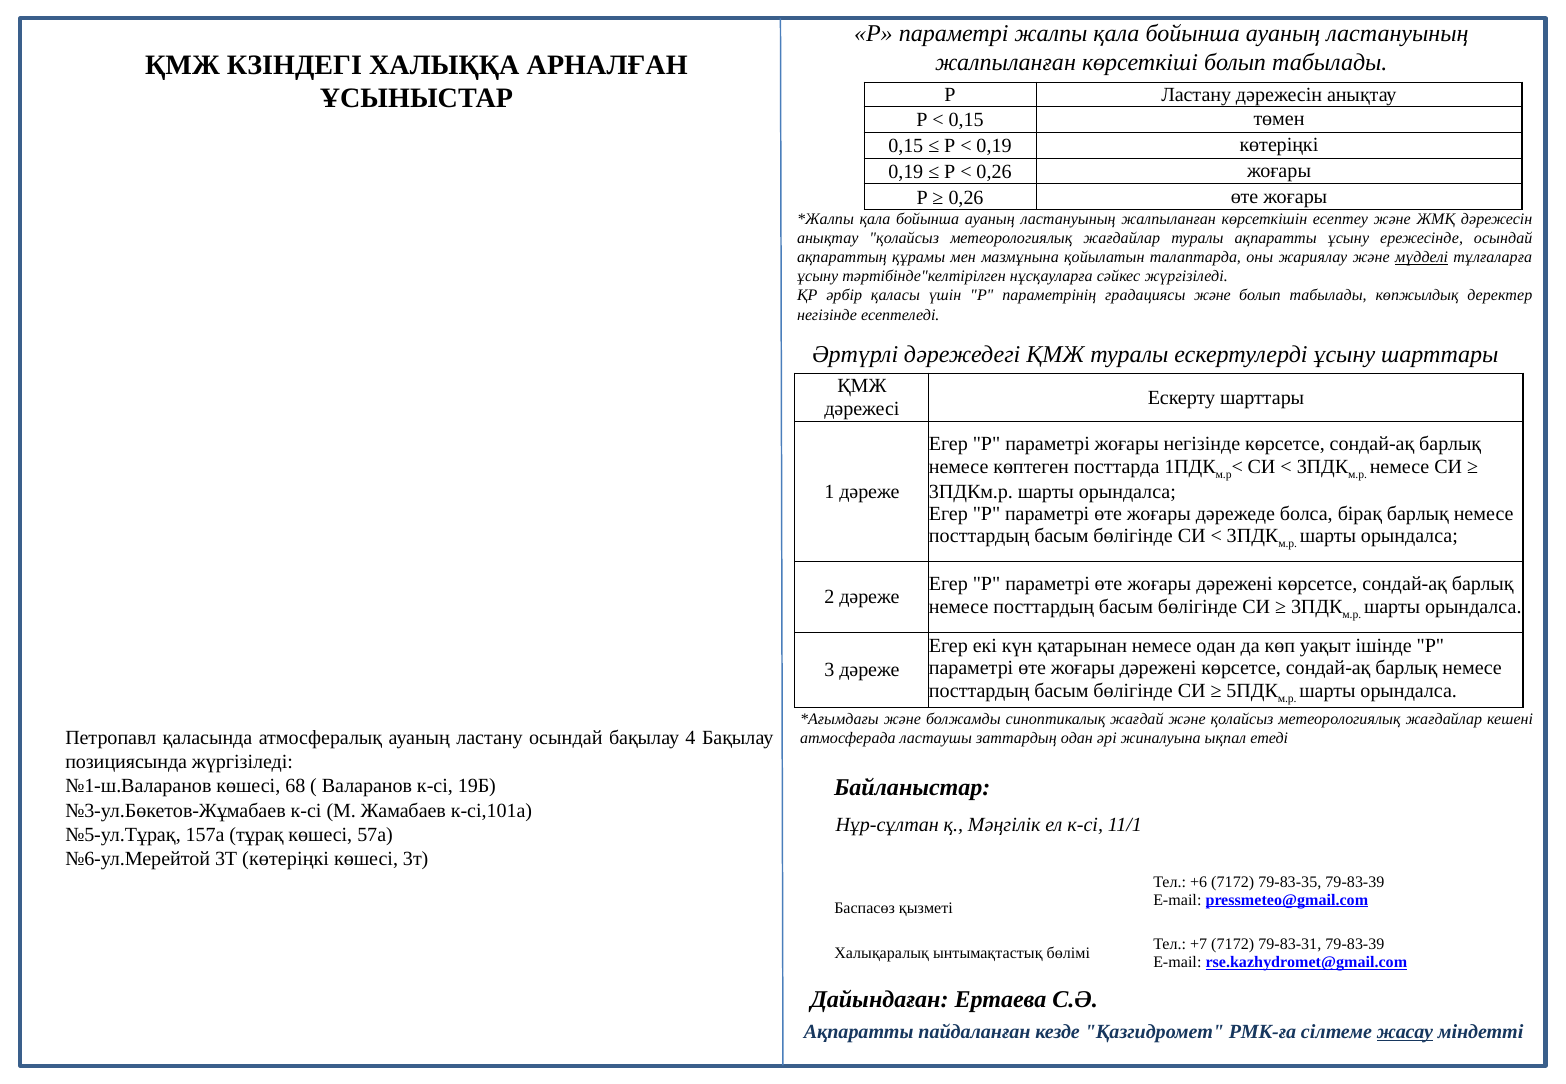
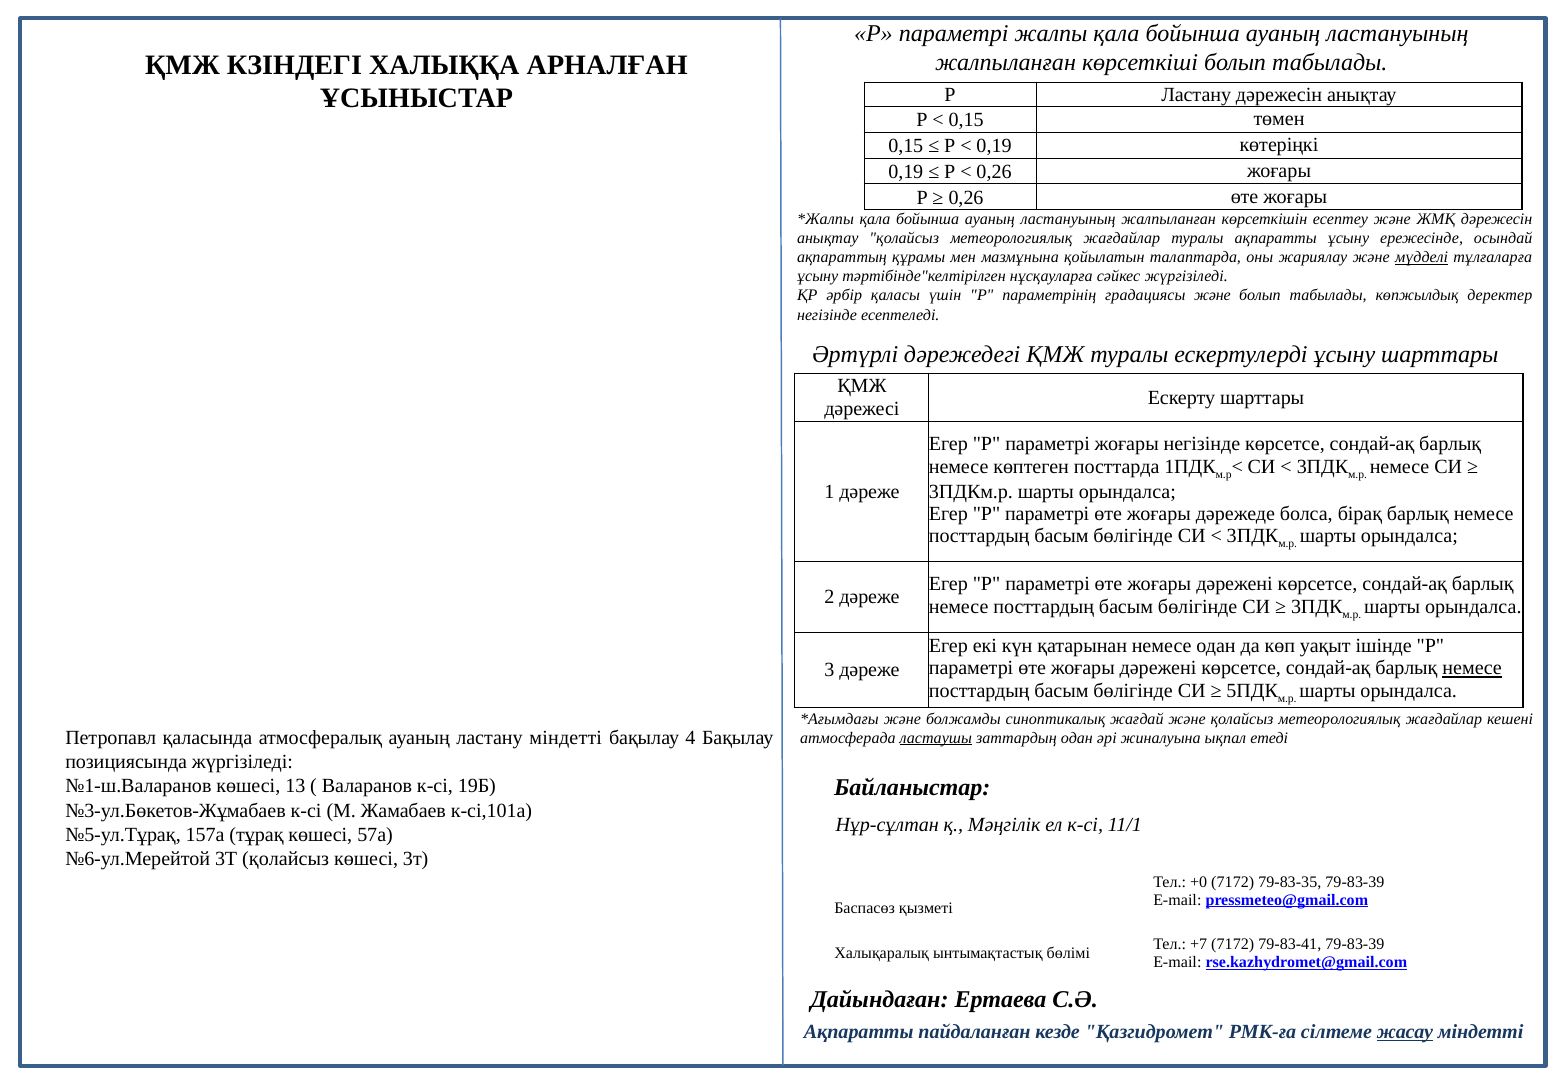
немесе at (1472, 668) underline: none -> present
ластану осындай: осындай -> міндетті
ластаушы underline: none -> present
68: 68 -> 13
3Т көтеріңкі: көтеріңкі -> қолайсыз
+6: +6 -> +0
79-83-31: 79-83-31 -> 79-83-41
